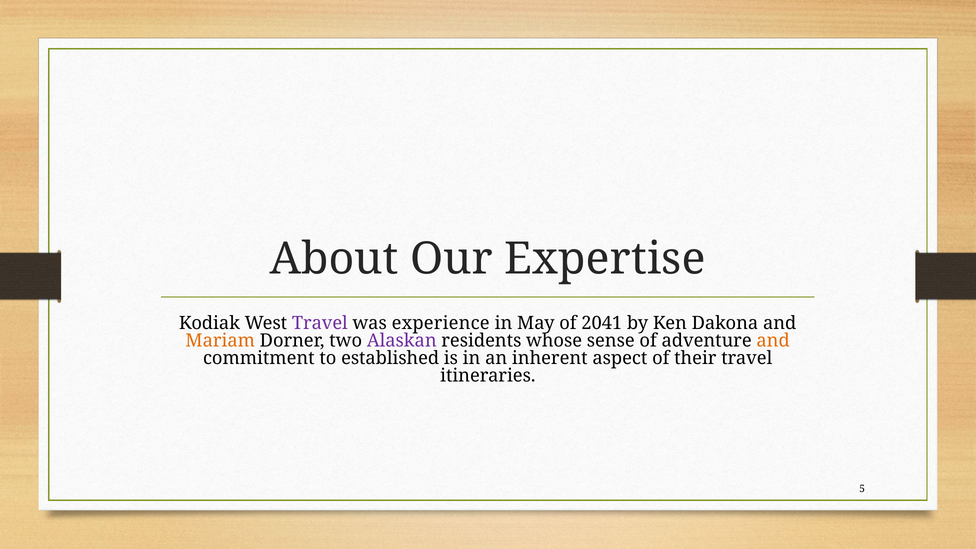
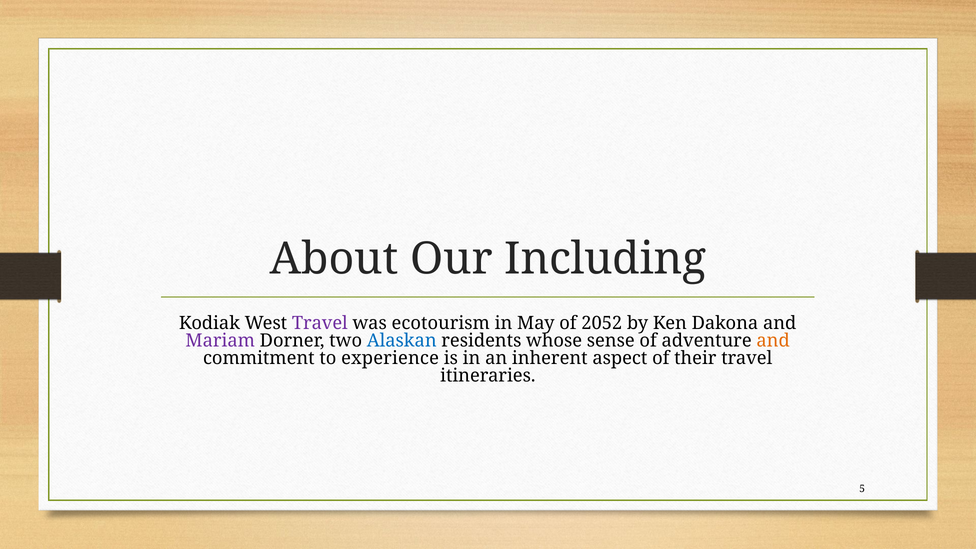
Expertise: Expertise -> Including
experience: experience -> ecotourism
2041: 2041 -> 2052
Mariam colour: orange -> purple
Alaskan colour: purple -> blue
established: established -> experience
